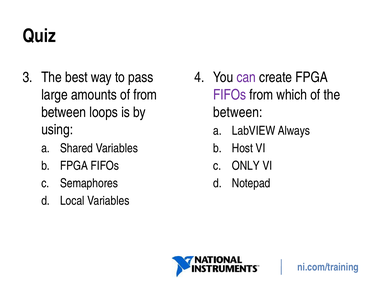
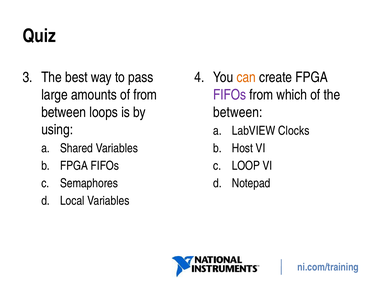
can colour: purple -> orange
Always: Always -> Clocks
ONLY: ONLY -> LOOP
